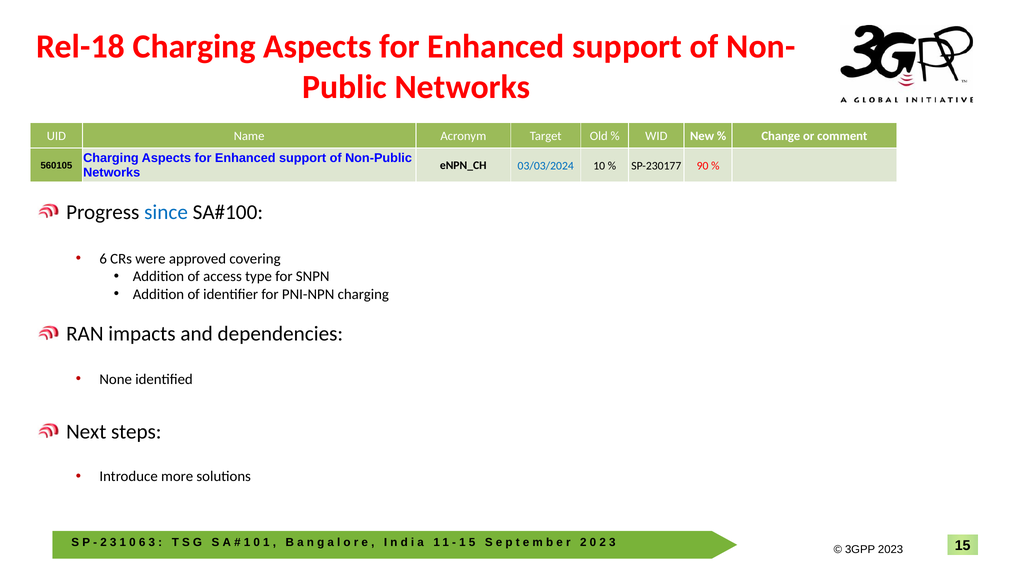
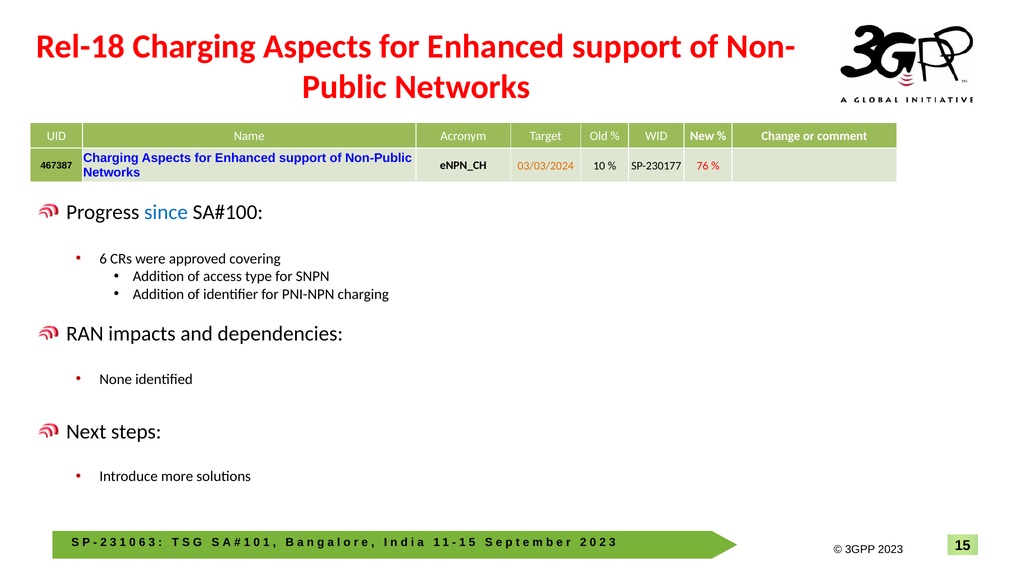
03/03/2024 colour: blue -> orange
90: 90 -> 76
560105: 560105 -> 467387
